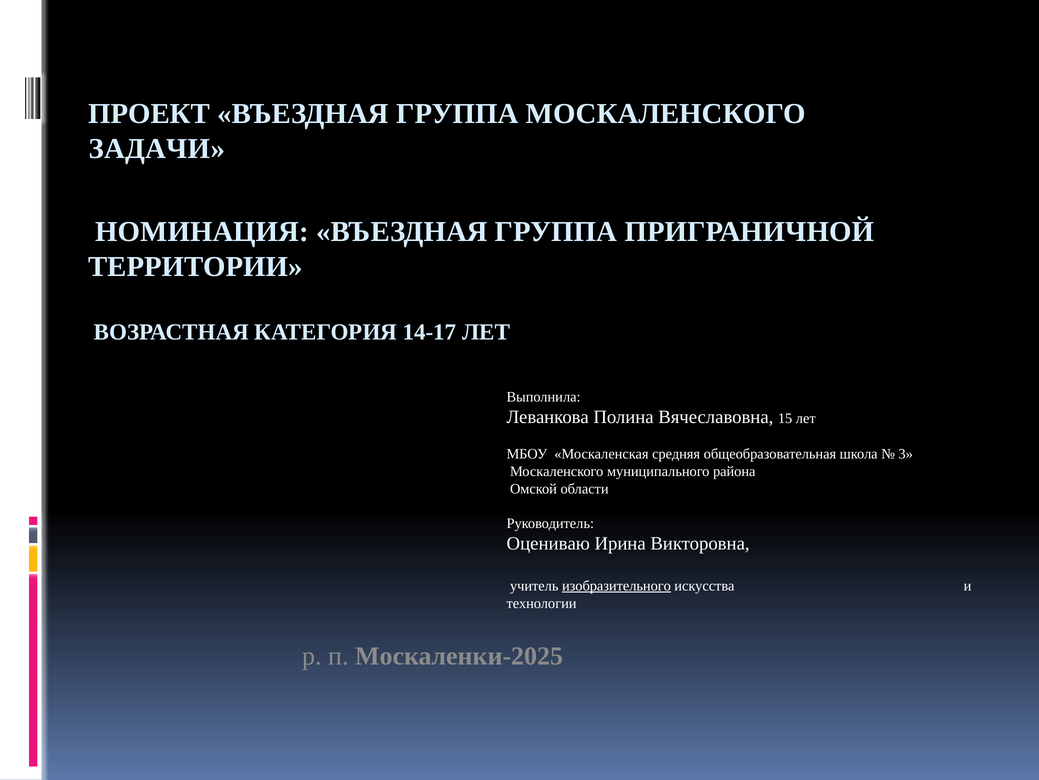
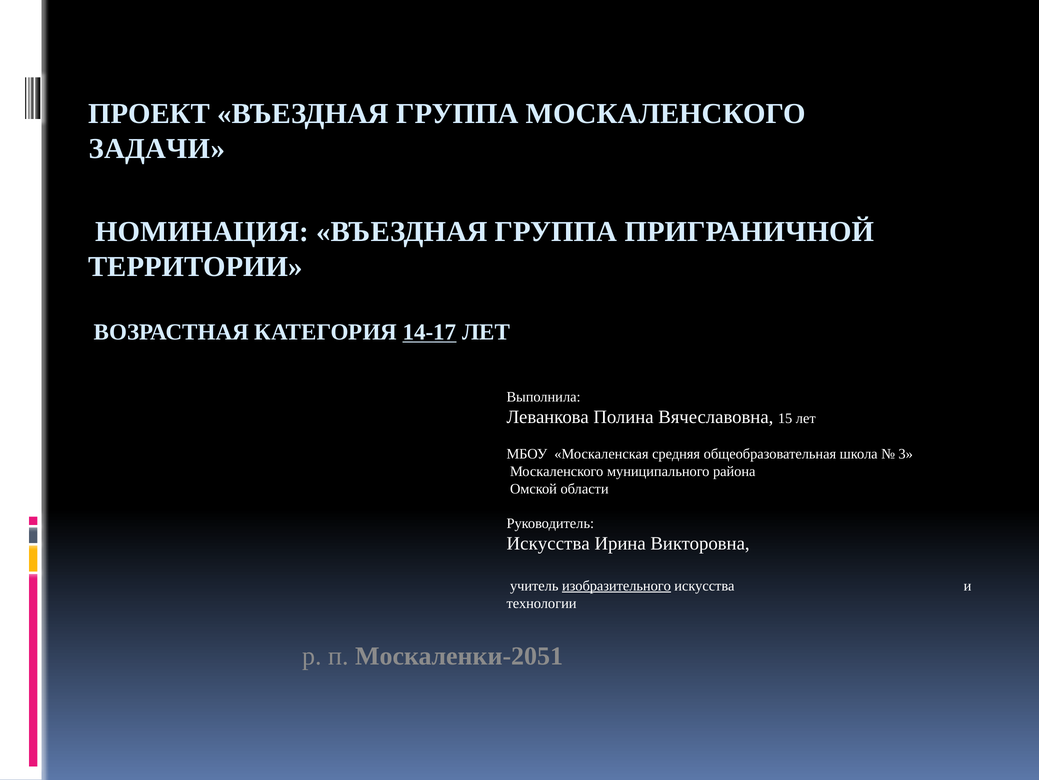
14-17 underline: none -> present
Оцениваю at (548, 543): Оцениваю -> Искусства
Москаленки-2025: Москаленки-2025 -> Москаленки-2051
